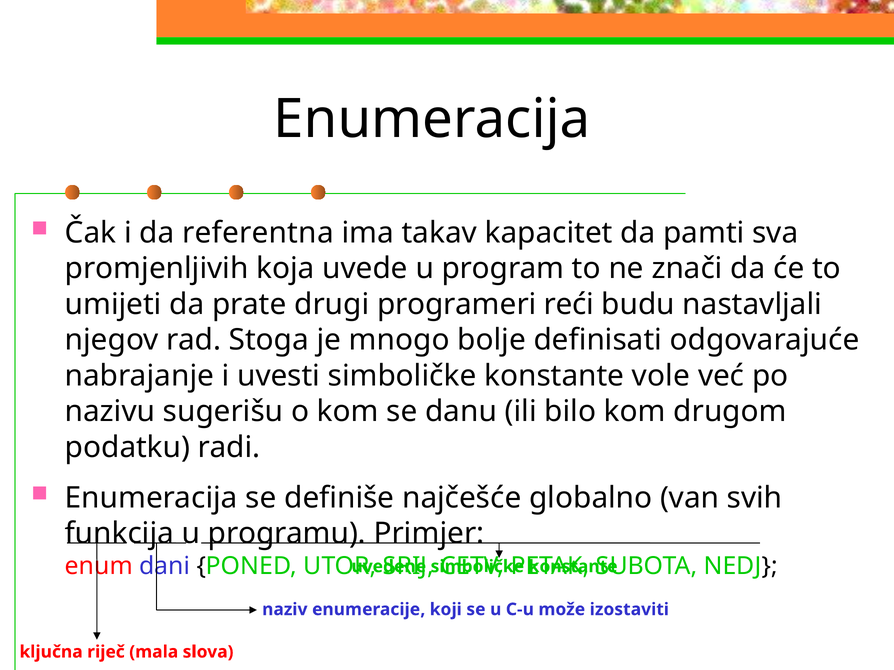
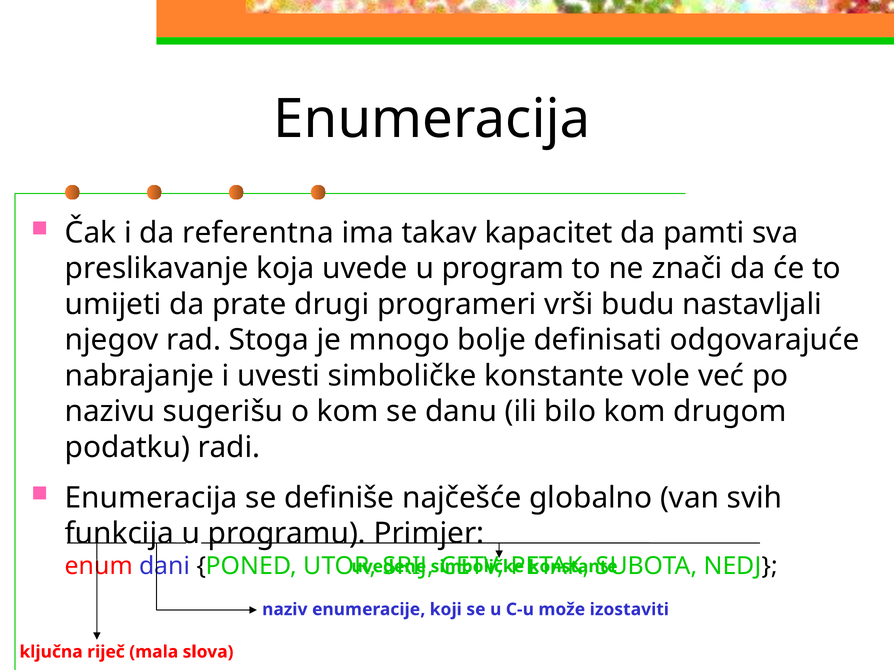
promjenljivih: promjenljivih -> preslikavanje
reći: reći -> vrši
